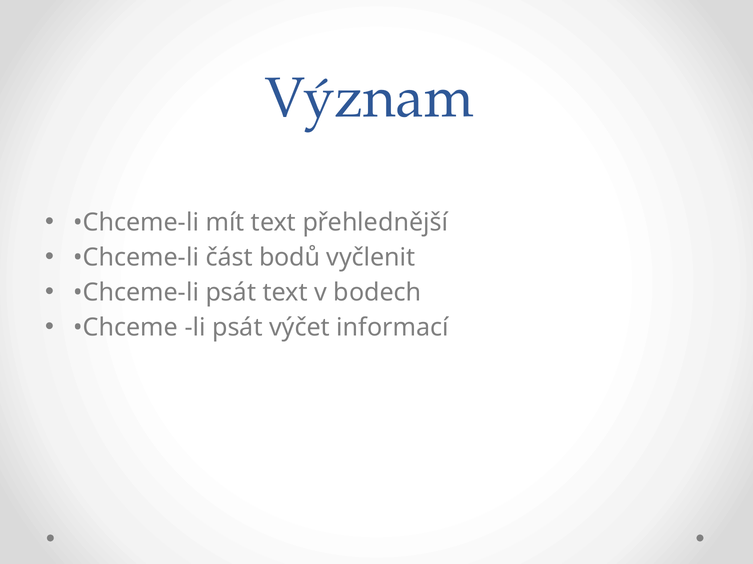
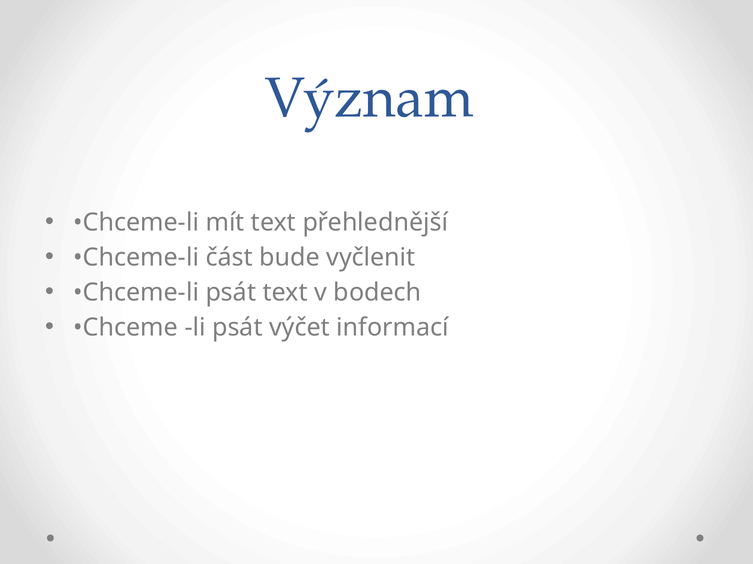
bodů: bodů -> bude
